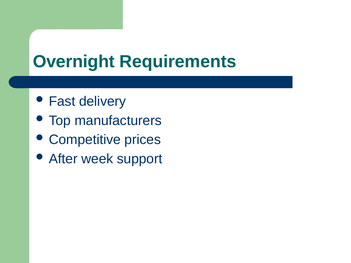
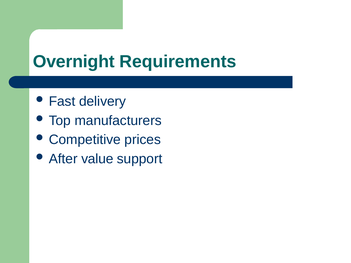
week: week -> value
